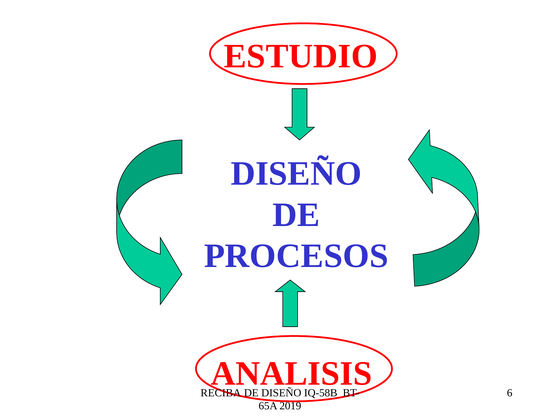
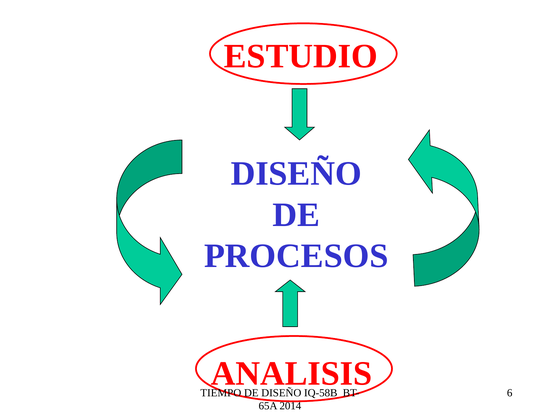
RECIBA: RECIBA -> TIEMPO
2019: 2019 -> 2014
